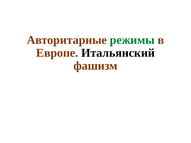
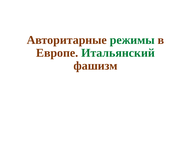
Итальянский colour: black -> green
